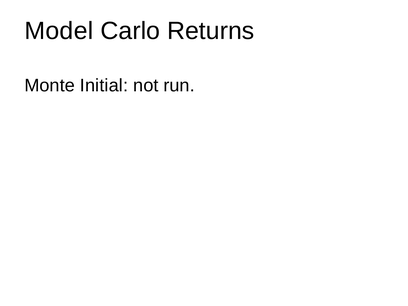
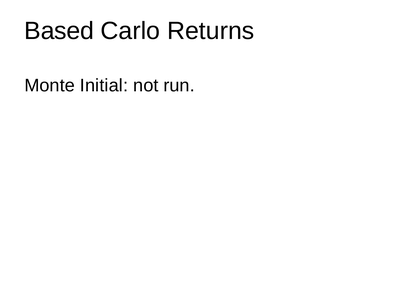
Model: Model -> Based
